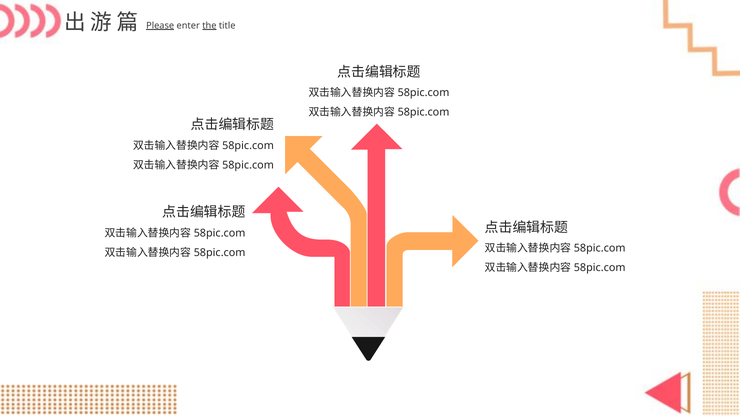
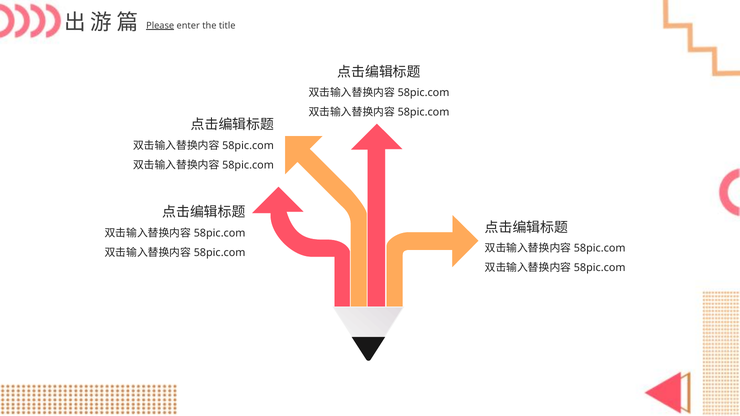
the underline: present -> none
